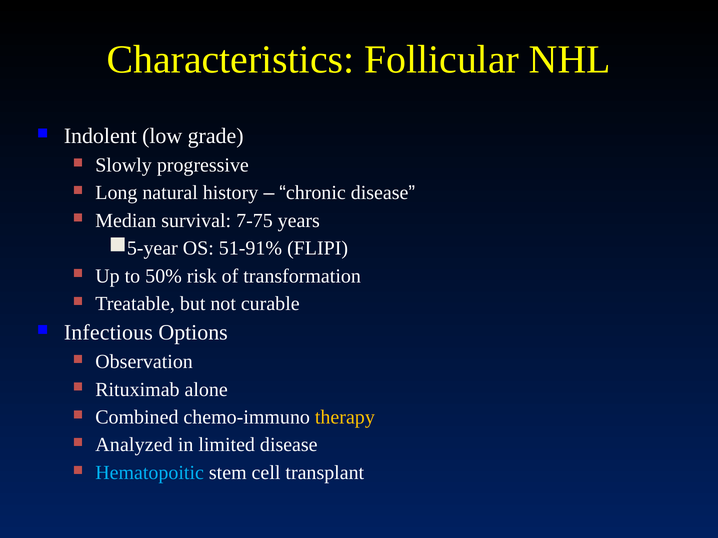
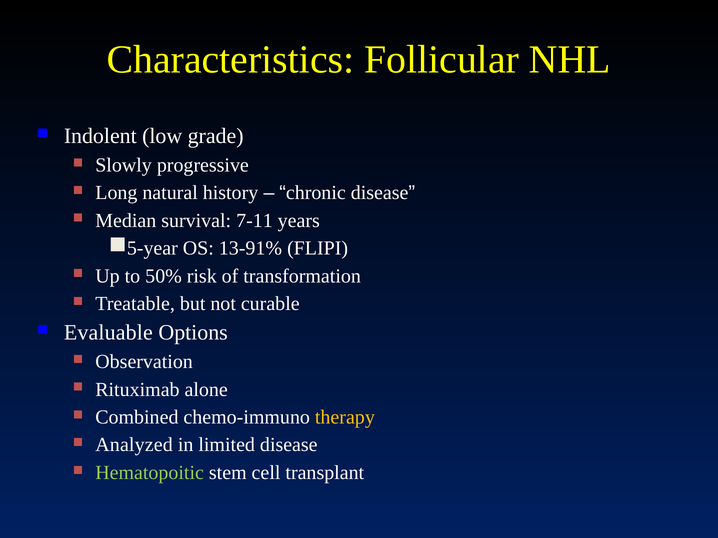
7-75: 7-75 -> 7-11
51-91%: 51-91% -> 13-91%
Infectious: Infectious -> Evaluable
Hematopoitic colour: light blue -> light green
